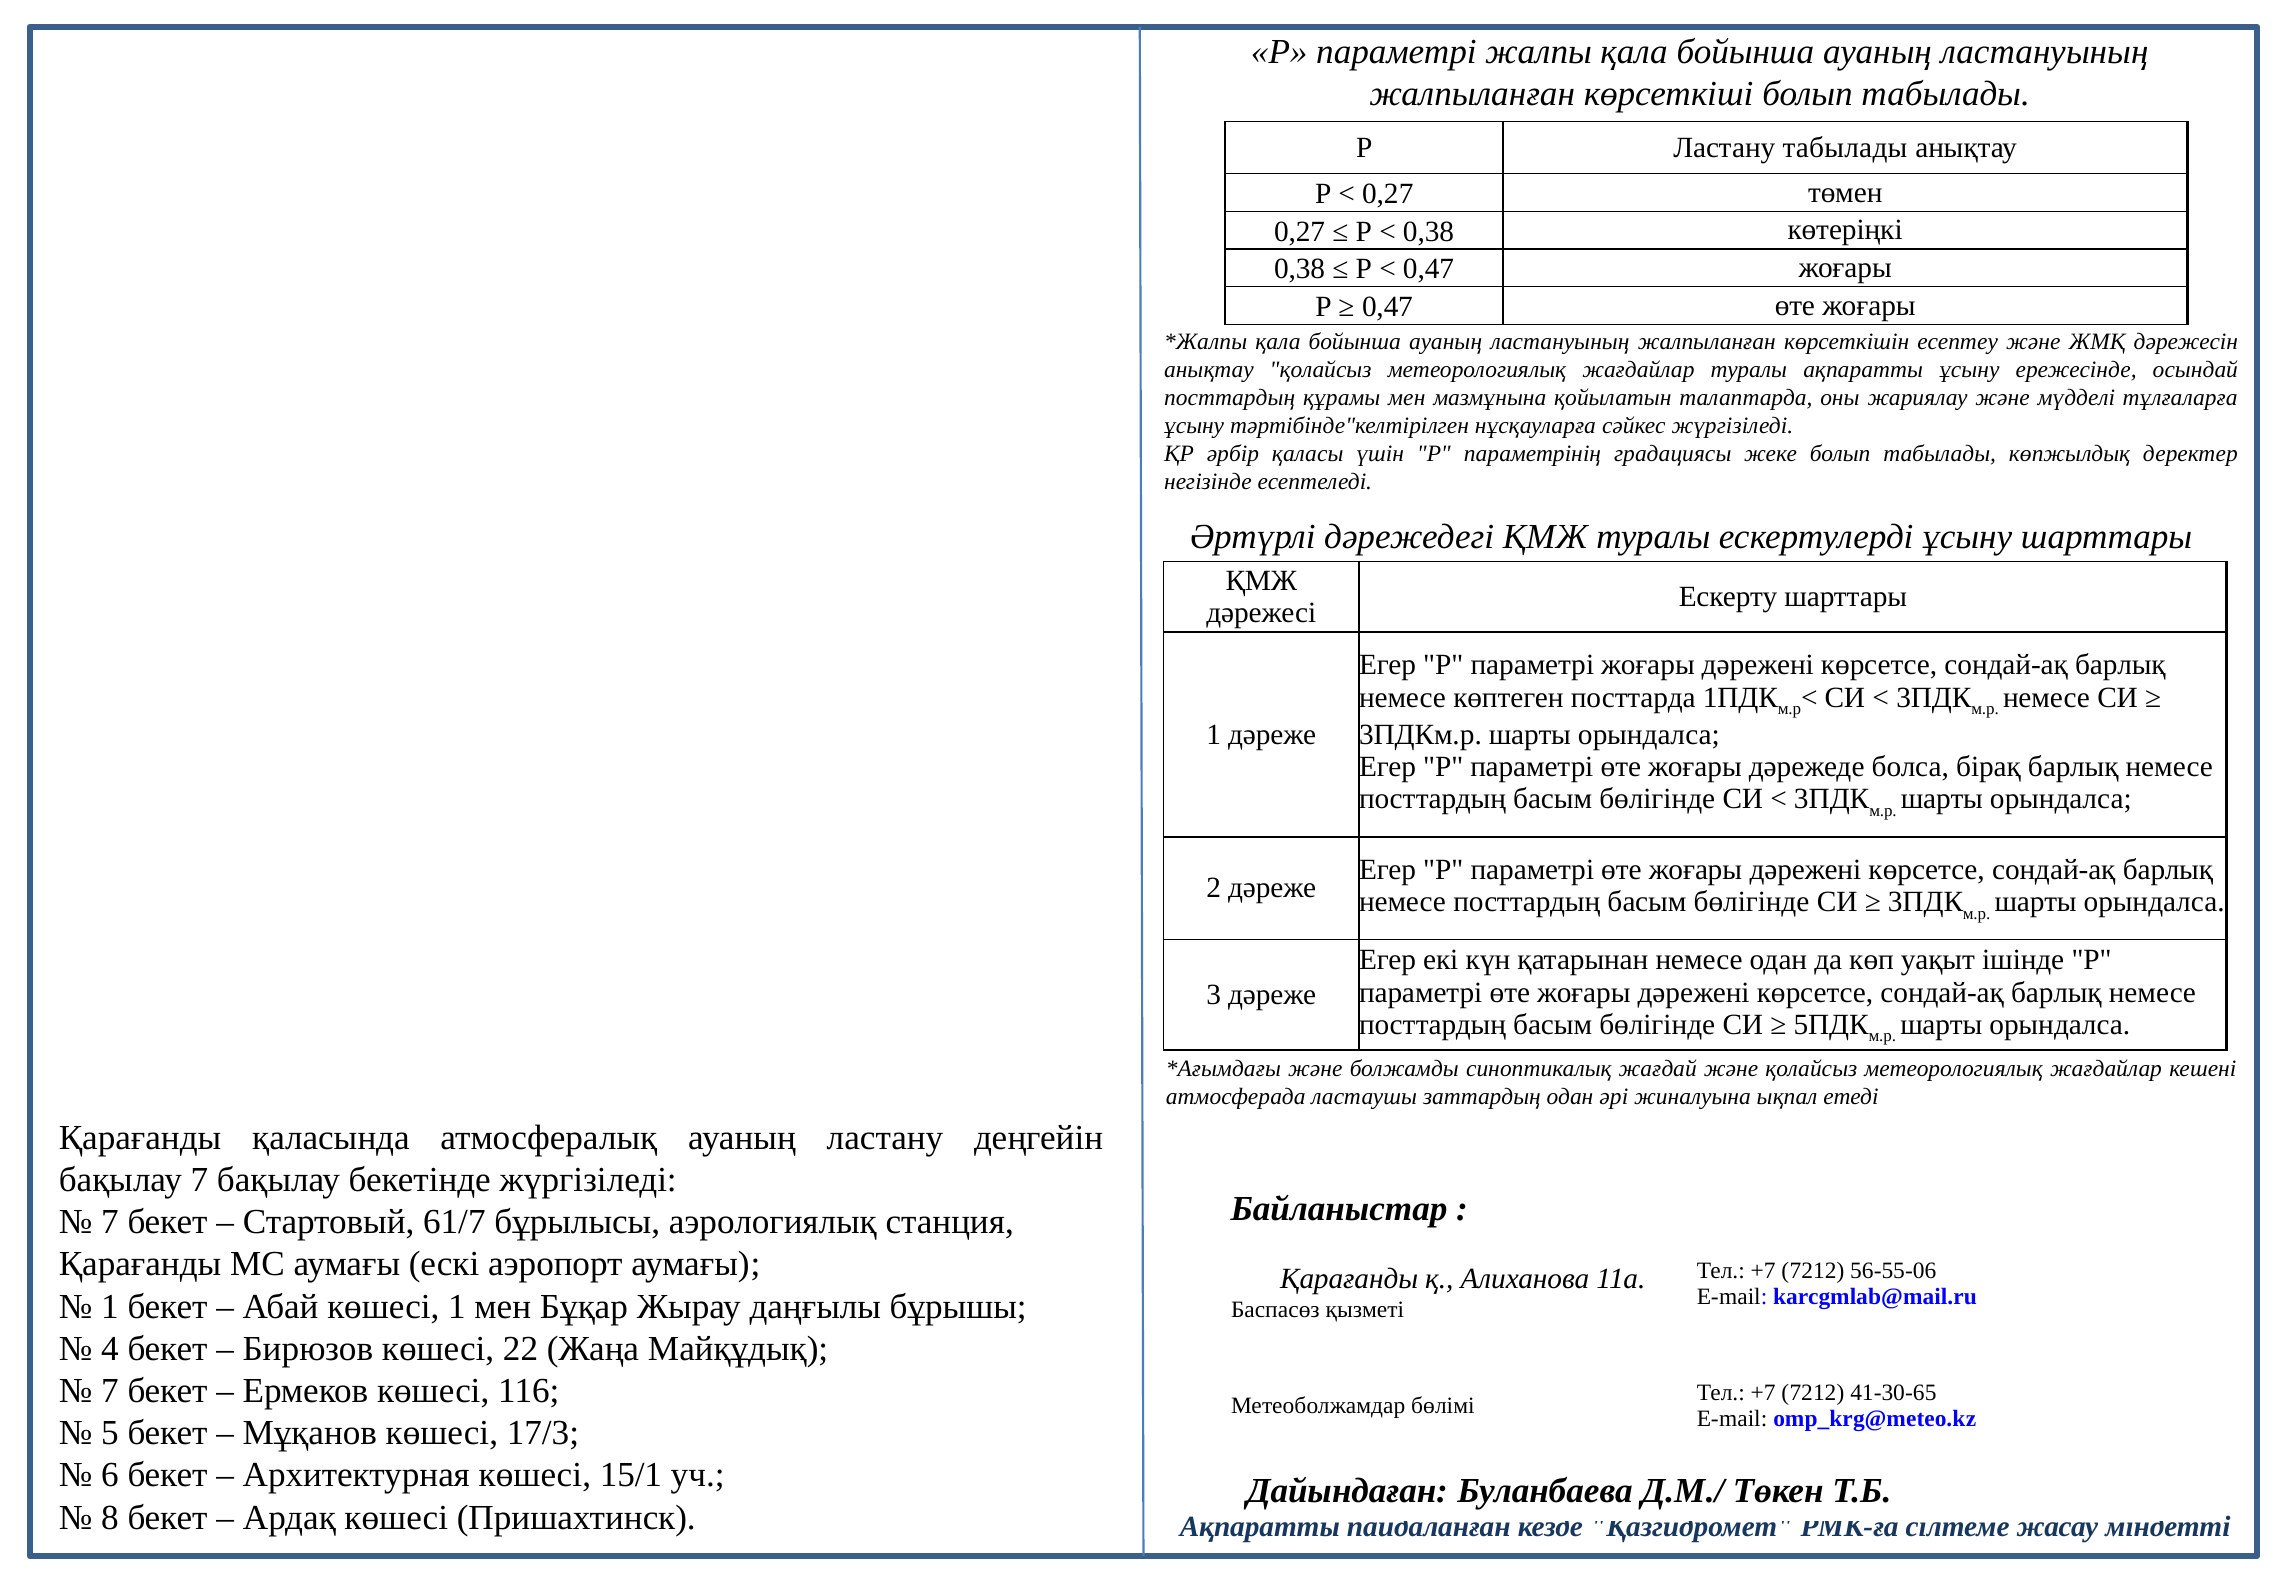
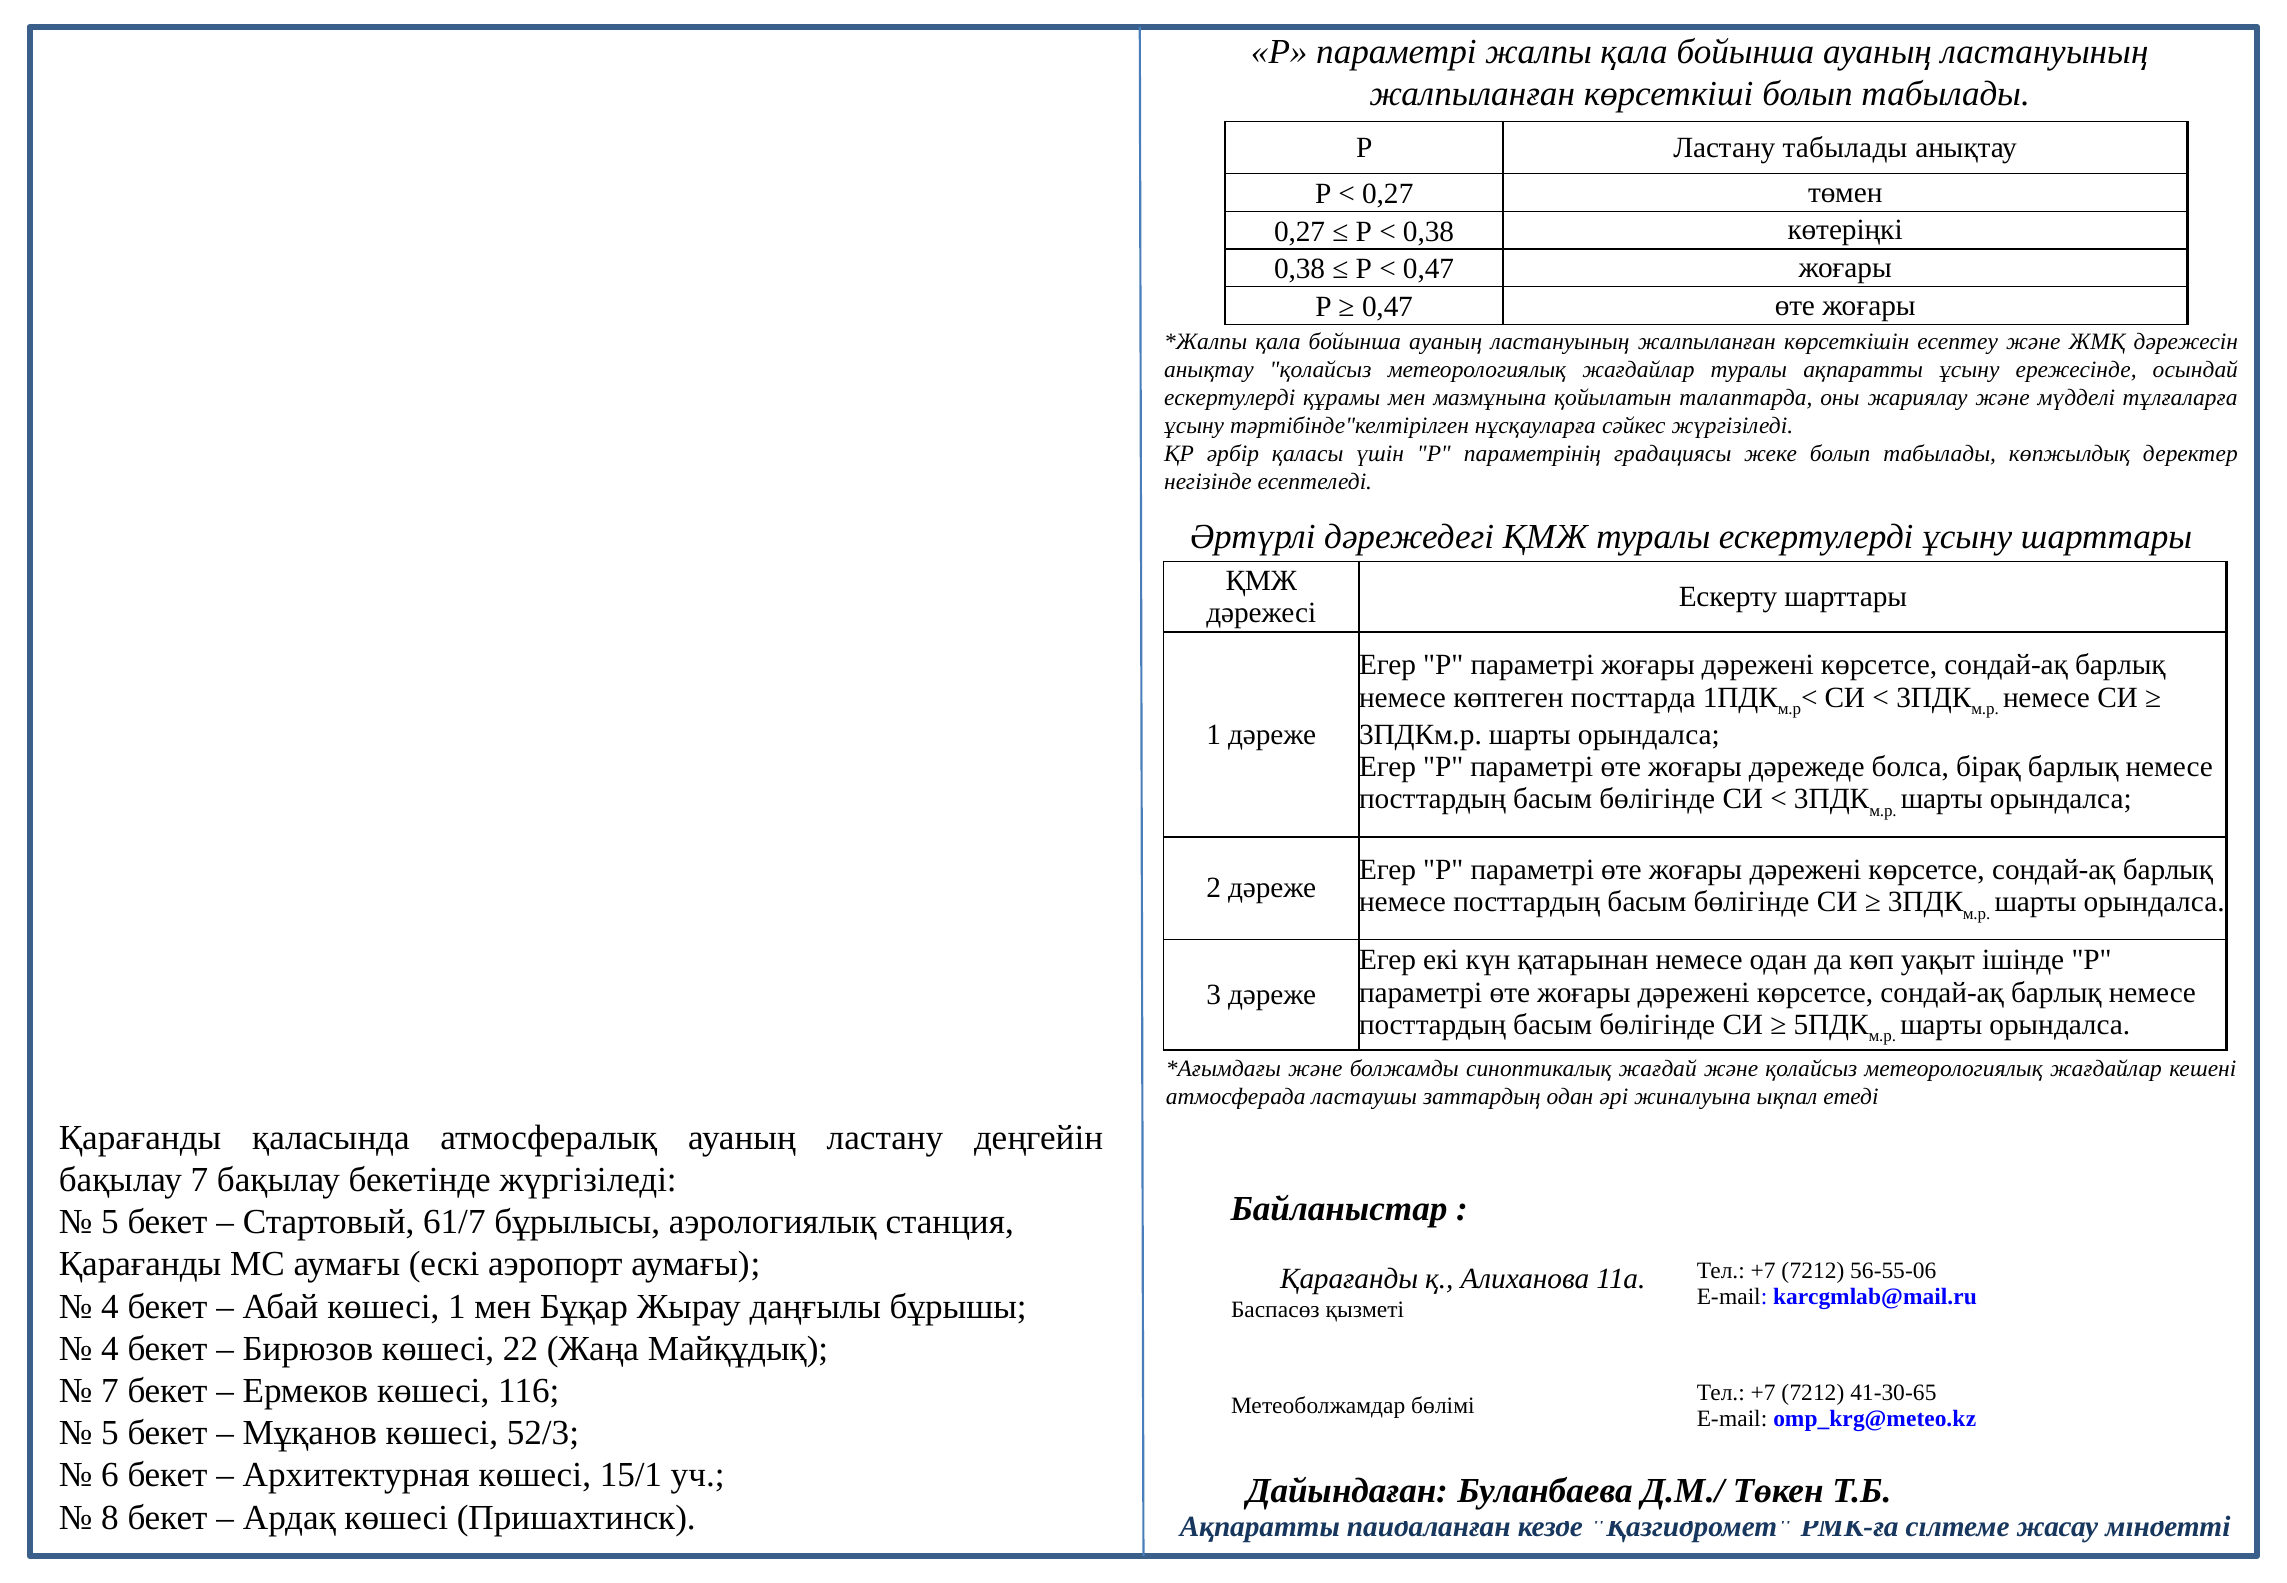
посттардың at (1230, 398): посттардың -> ескертулерді
7 at (110, 1222): 7 -> 5
1 at (110, 1307): 1 -> 4
17/3: 17/3 -> 52/3
